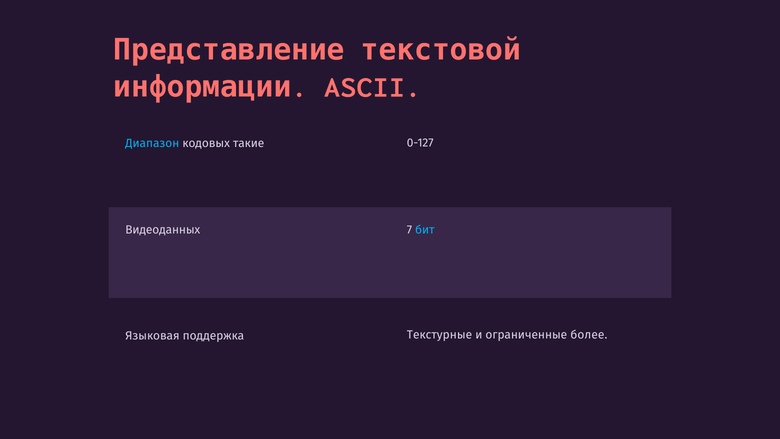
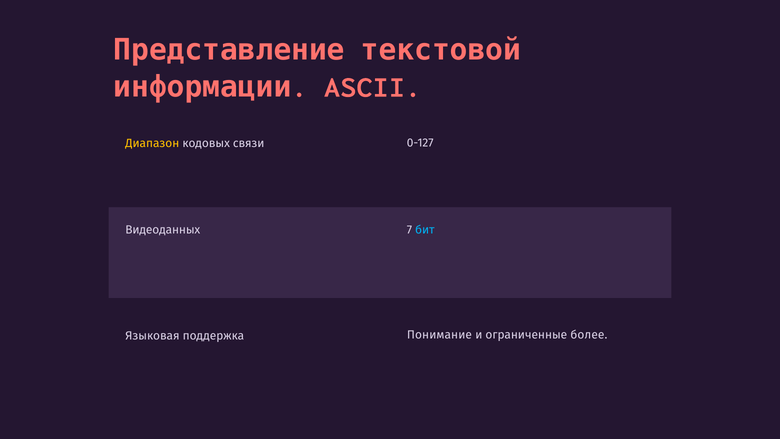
Диапазон colour: light blue -> yellow
такие: такие -> связи
Текстурные: Текстурные -> Понимание
